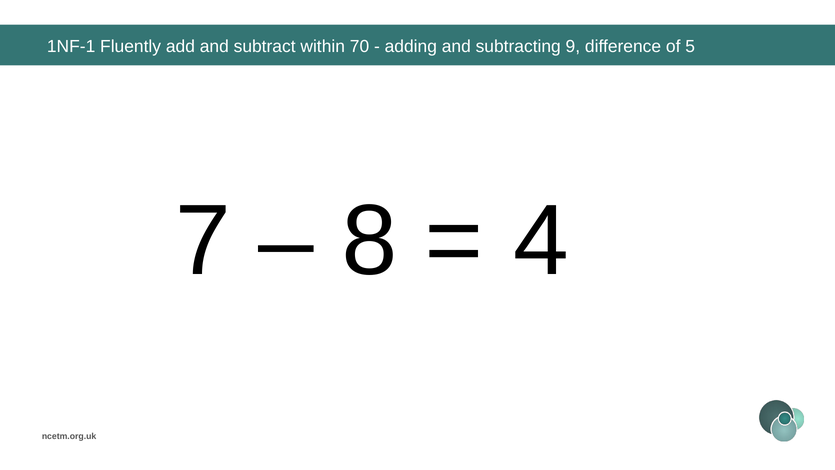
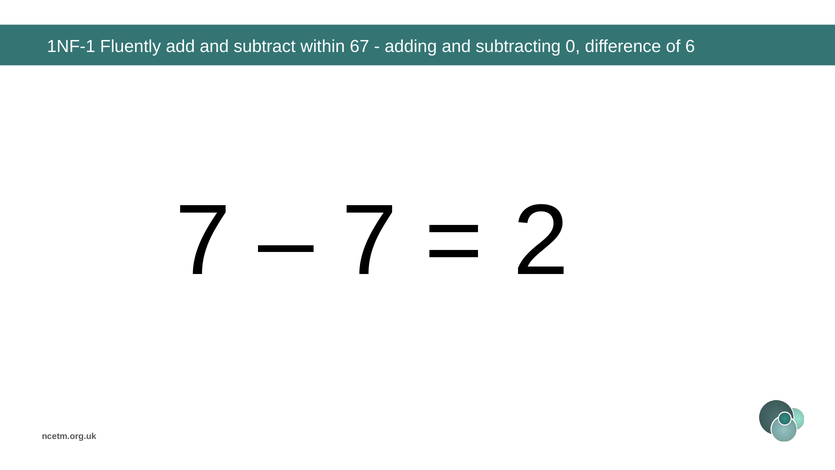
70: 70 -> 67
9: 9 -> 0
5: 5 -> 6
8 at (369, 241): 8 -> 7
4: 4 -> 2
